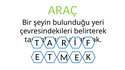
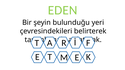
ARAÇ: ARAÇ -> EDEN
